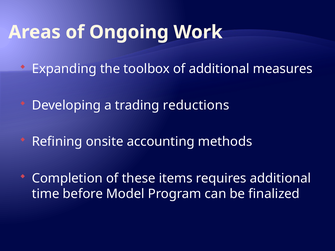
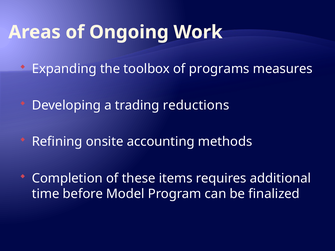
of additional: additional -> programs
